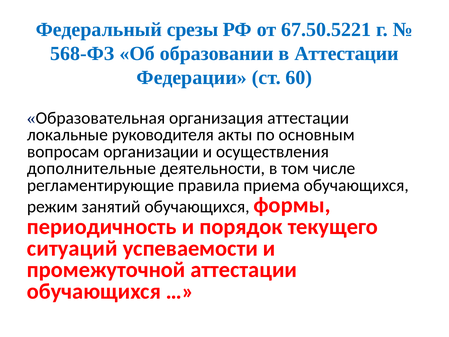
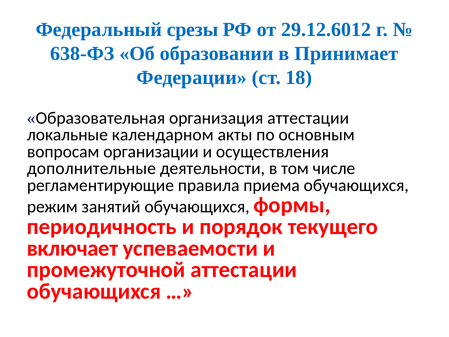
67.50.5221: 67.50.5221 -> 29.12.6012
568-ФЗ: 568-ФЗ -> 638-ФЗ
в Аттестации: Аттестации -> Принимает
60: 60 -> 18
руководителя: руководителя -> календарном
ситуаций: ситуаций -> включает
